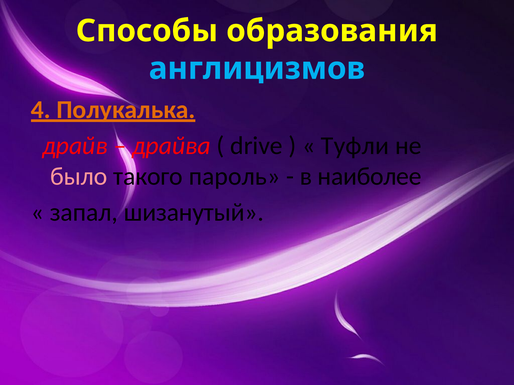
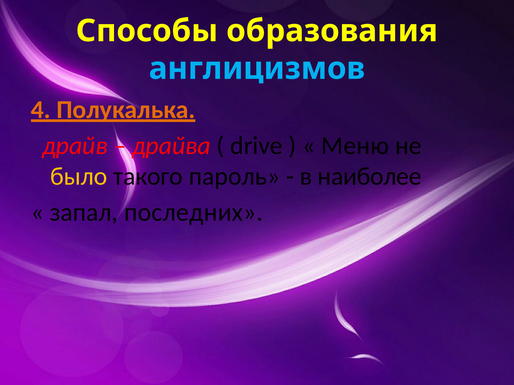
Туфли: Туфли -> Меню
было colour: pink -> yellow
шизанутый: шизанутый -> последних
